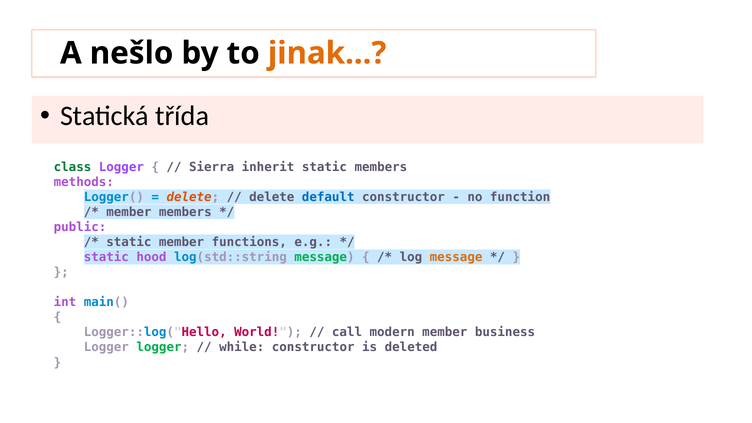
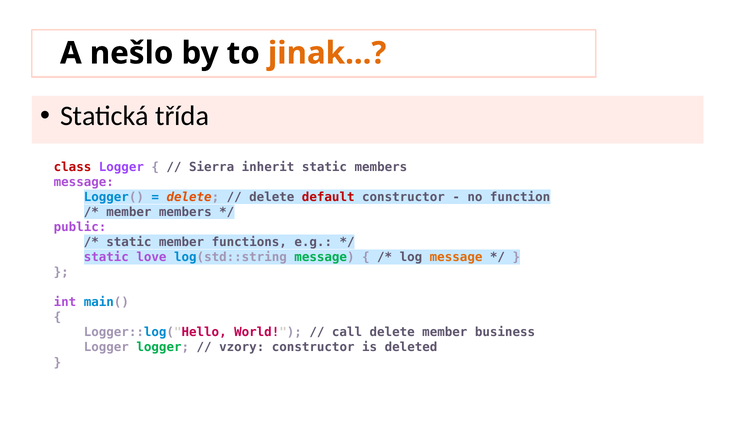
class colour: green -> red
methods at (84, 182): methods -> message
default colour: blue -> red
hood: hood -> love
call modern: modern -> delete
while: while -> vzory
